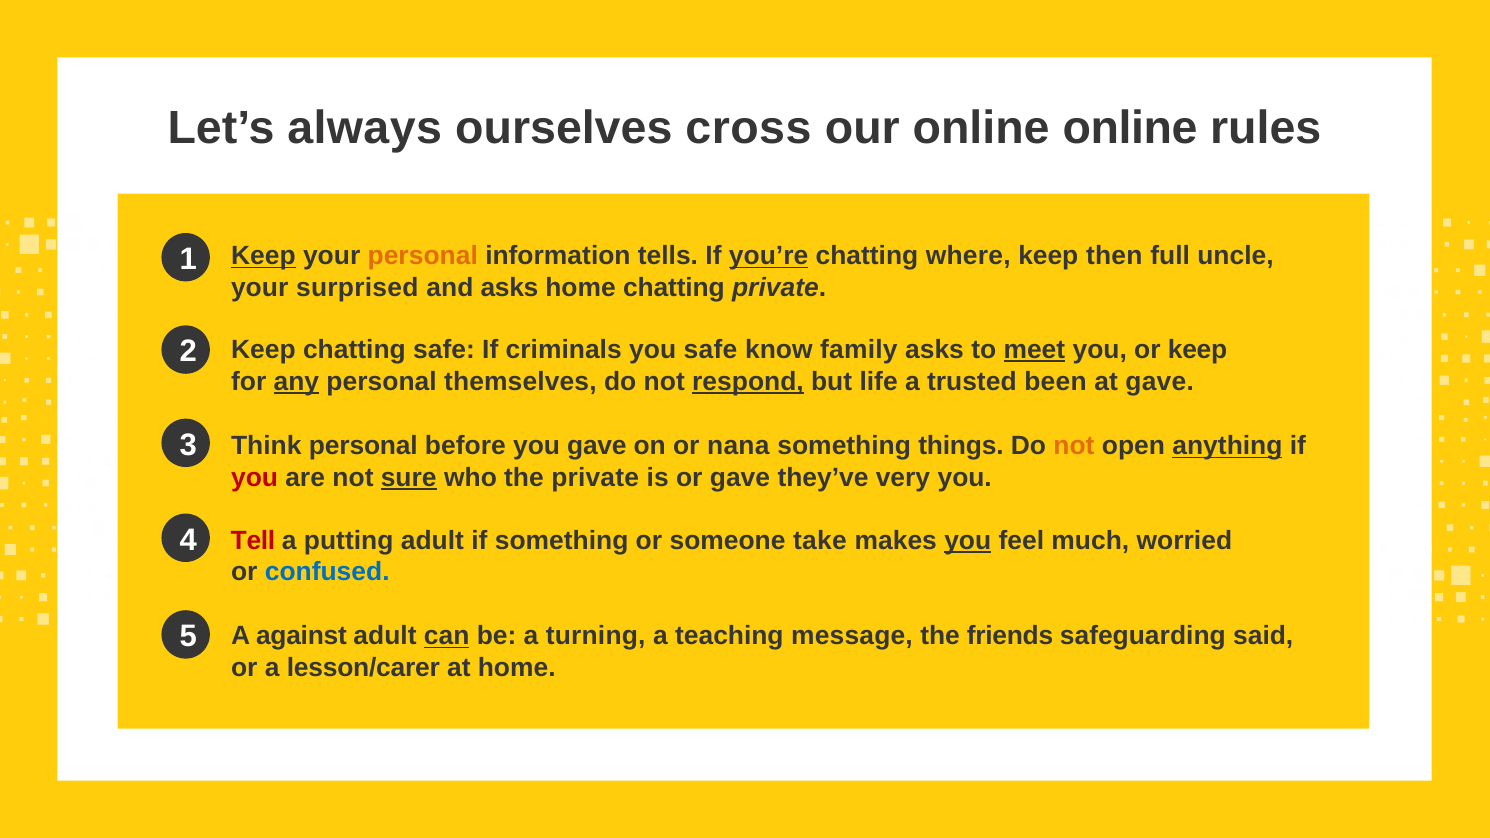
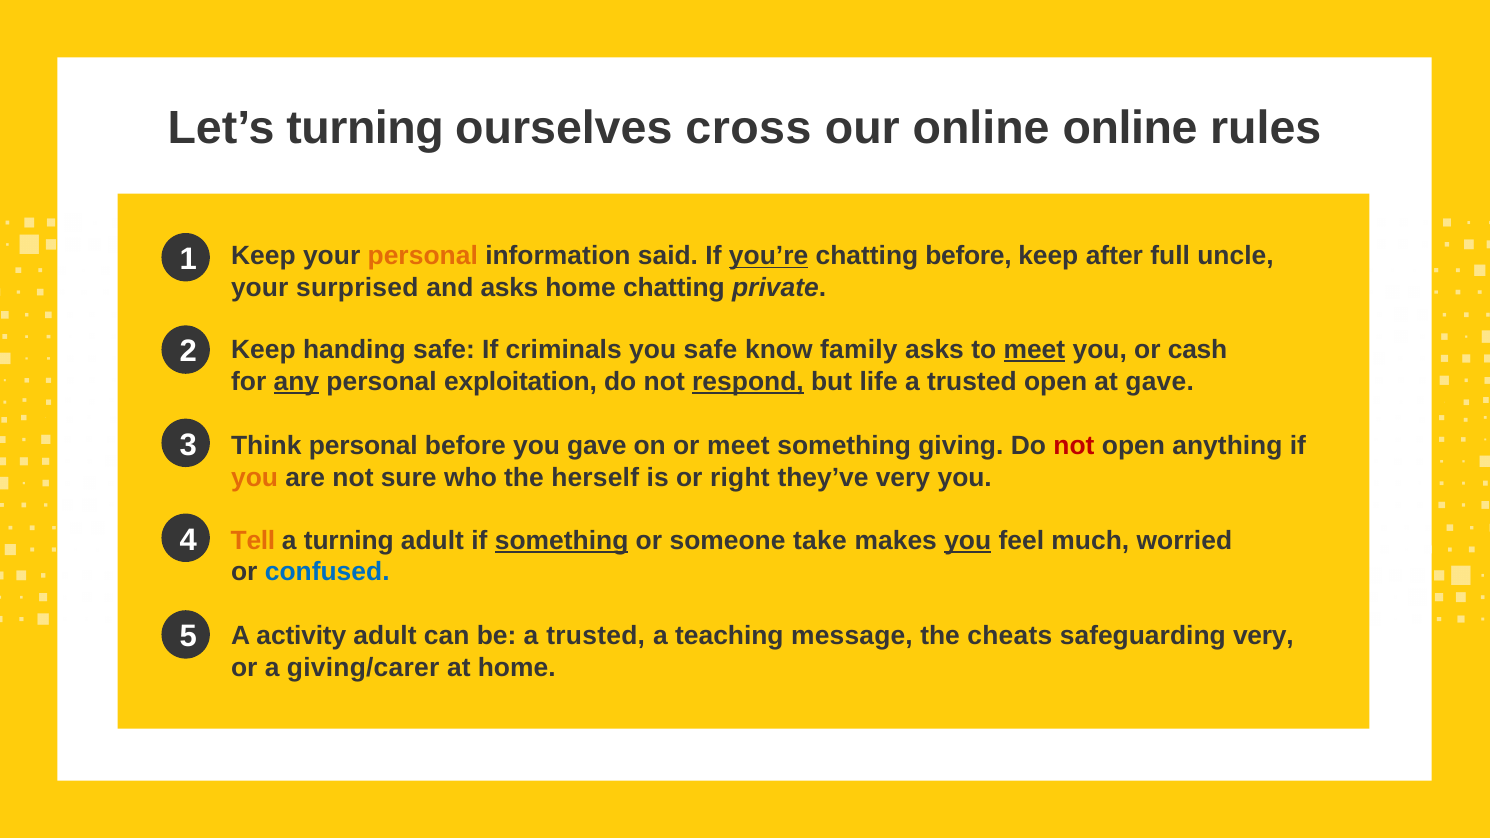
Let’s always: always -> turning
Keep at (263, 256) underline: present -> none
tells: tells -> said
chatting where: where -> before
then: then -> after
Keep chatting: chatting -> handing
or keep: keep -> cash
themselves: themselves -> exploitation
trusted been: been -> open
or nana: nana -> meet
things: things -> giving
not at (1074, 446) colour: orange -> red
anything underline: present -> none
you at (255, 478) colour: red -> orange
sure underline: present -> none
the private: private -> herself
or gave: gave -> right
Tell colour: red -> orange
a putting: putting -> turning
something at (562, 540) underline: none -> present
against: against -> activity
can underline: present -> none
be a turning: turning -> trusted
friends: friends -> cheats
safeguarding said: said -> very
lesson/carer: lesson/carer -> giving/carer
